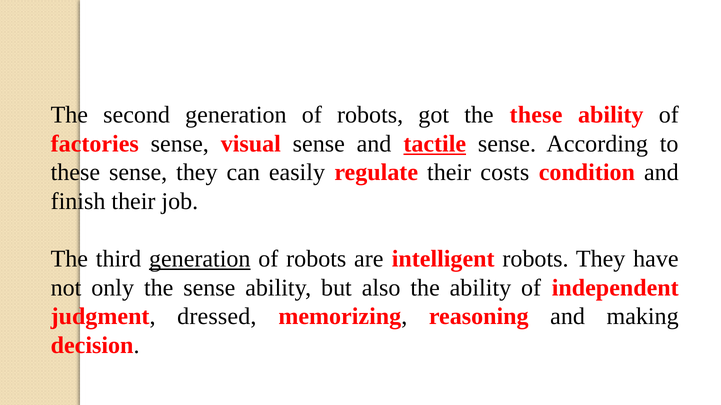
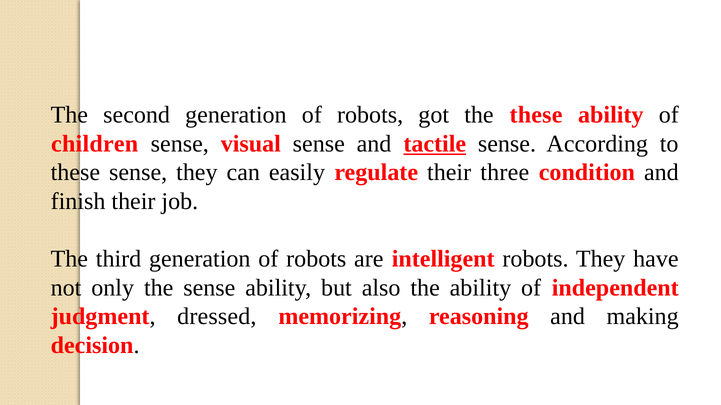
factories: factories -> children
costs: costs -> three
generation at (200, 259) underline: present -> none
